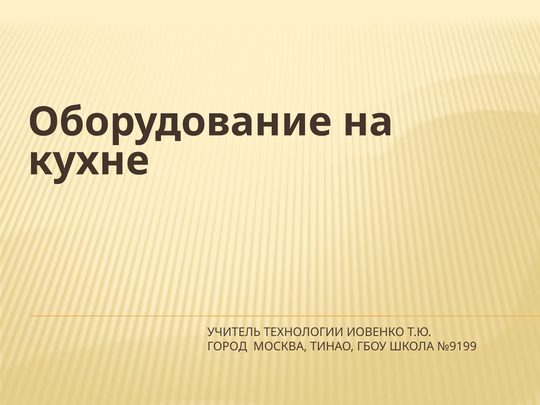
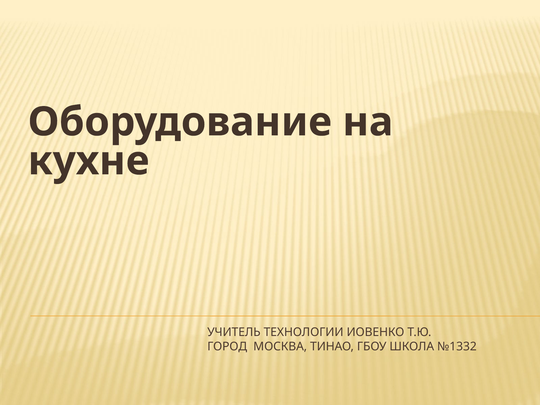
№9199: №9199 -> №1332
